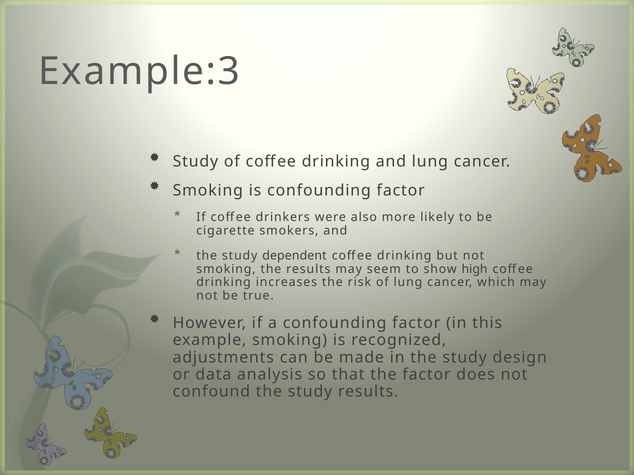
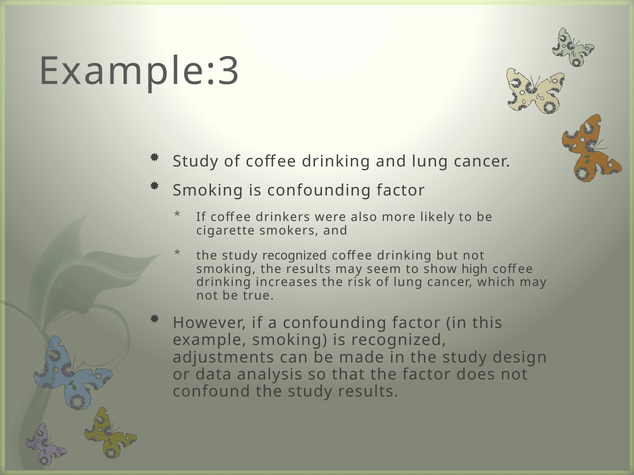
study dependent: dependent -> recognized
